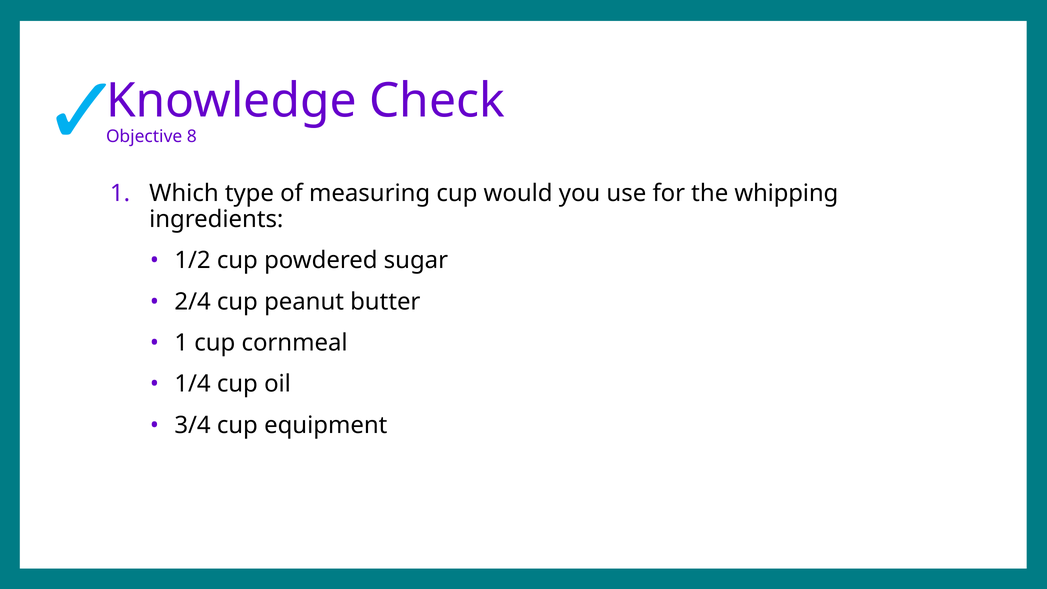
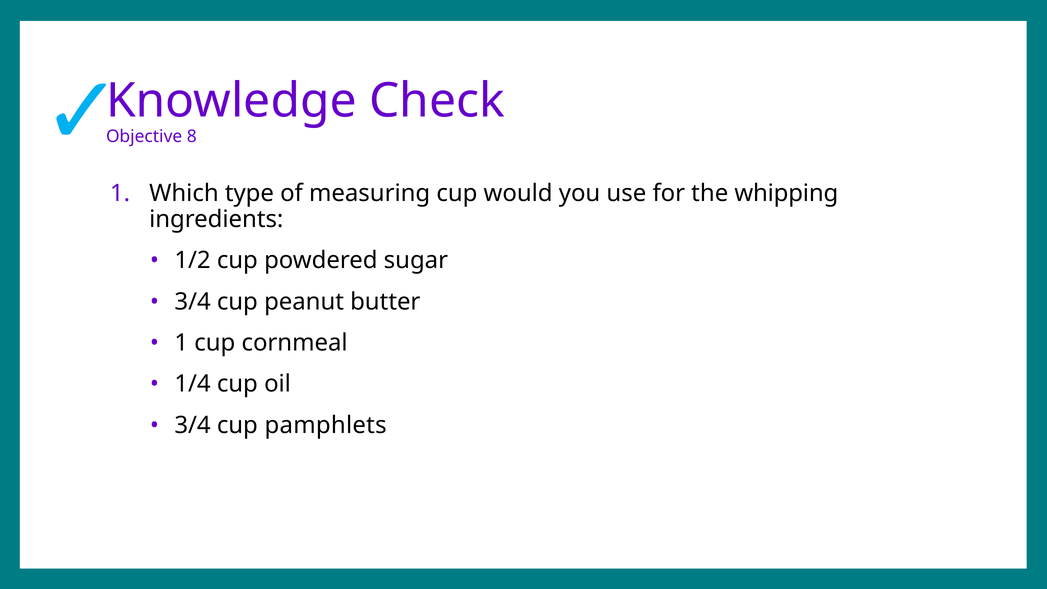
2/4 at (193, 302): 2/4 -> 3/4
equipment: equipment -> pamphlets
